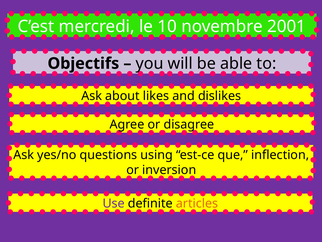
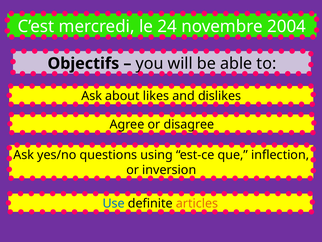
10: 10 -> 24
2001: 2001 -> 2004
Use colour: purple -> blue
